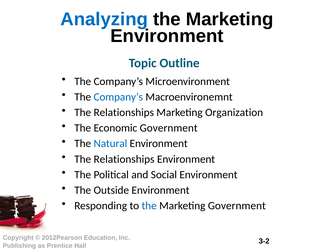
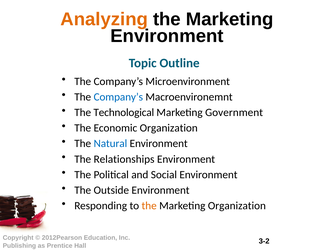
Analyzing colour: blue -> orange
Relationships at (124, 113): Relationships -> Technological
Organization: Organization -> Government
Economic Government: Government -> Organization
the at (149, 206) colour: blue -> orange
Marketing Government: Government -> Organization
